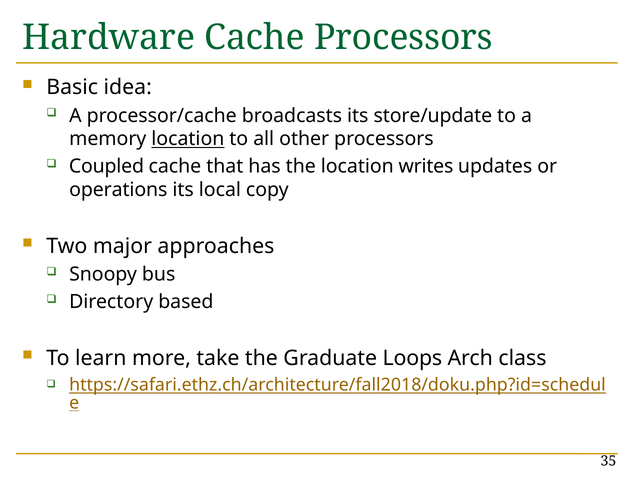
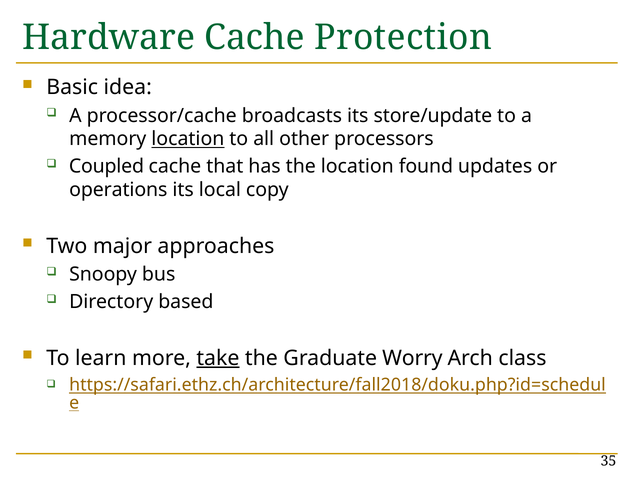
Cache Processors: Processors -> Protection
writes: writes -> found
take underline: none -> present
Loops: Loops -> Worry
